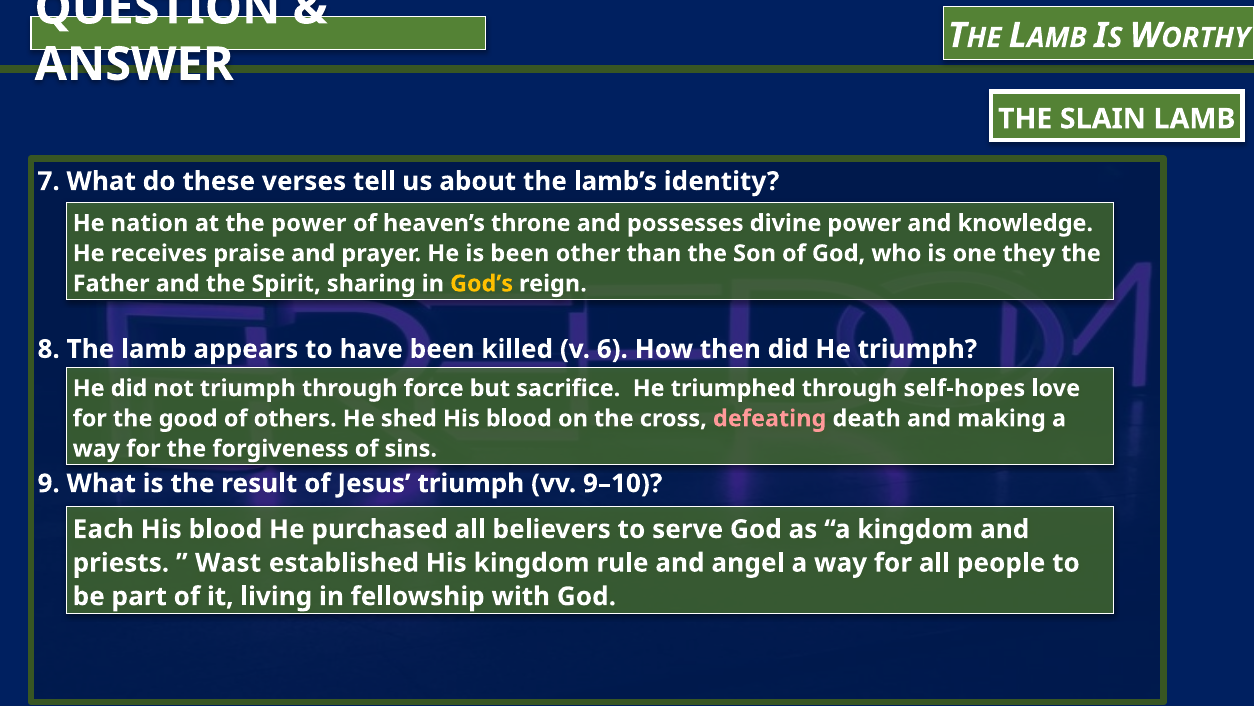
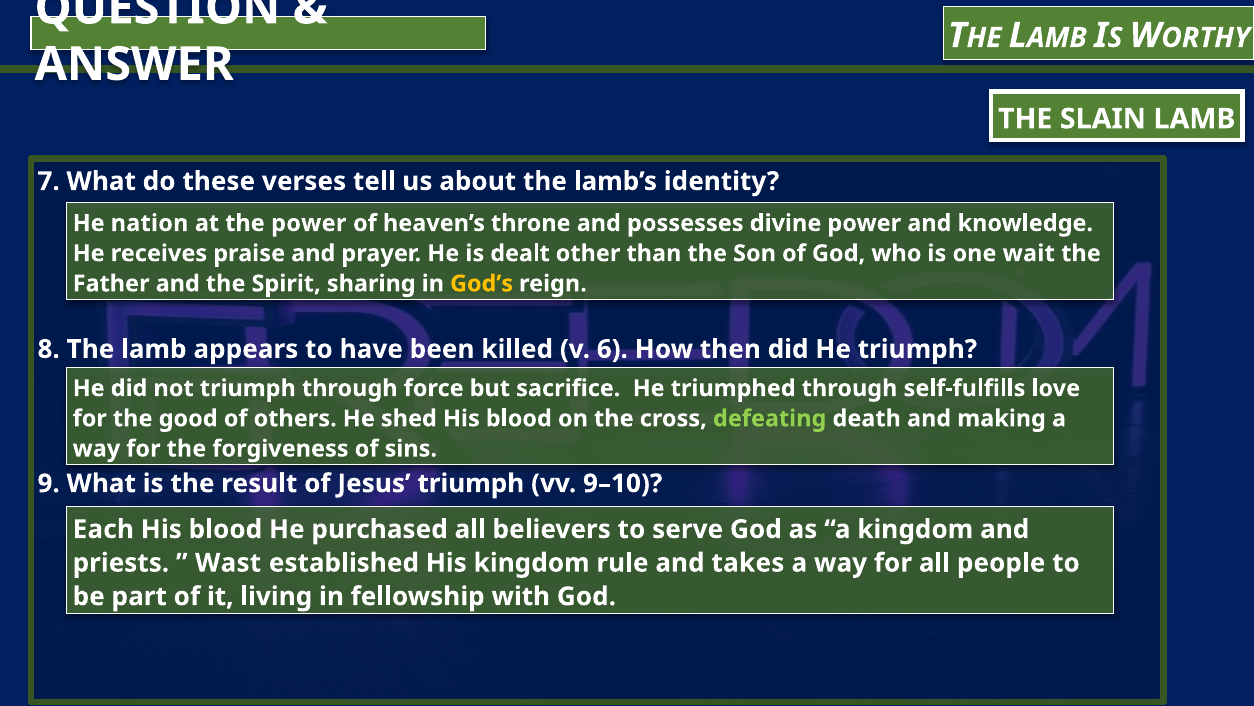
is been: been -> dealt
they: they -> wait
self-hopes: self-hopes -> self-fulfills
defeating colour: pink -> light green
angel: angel -> takes
